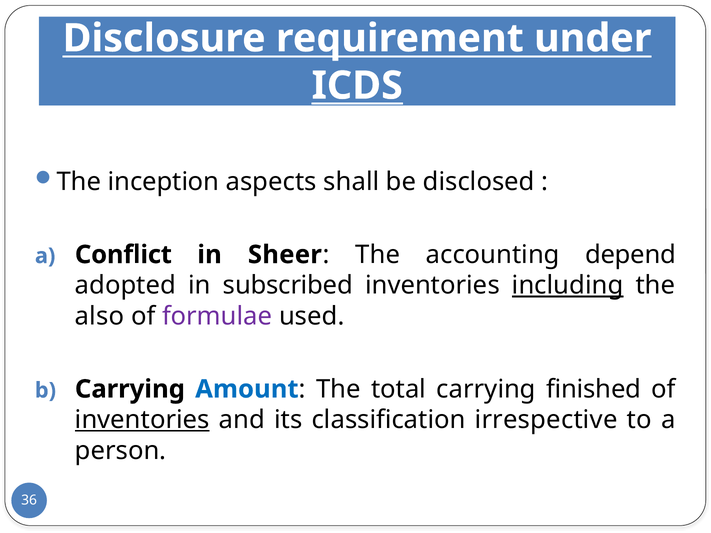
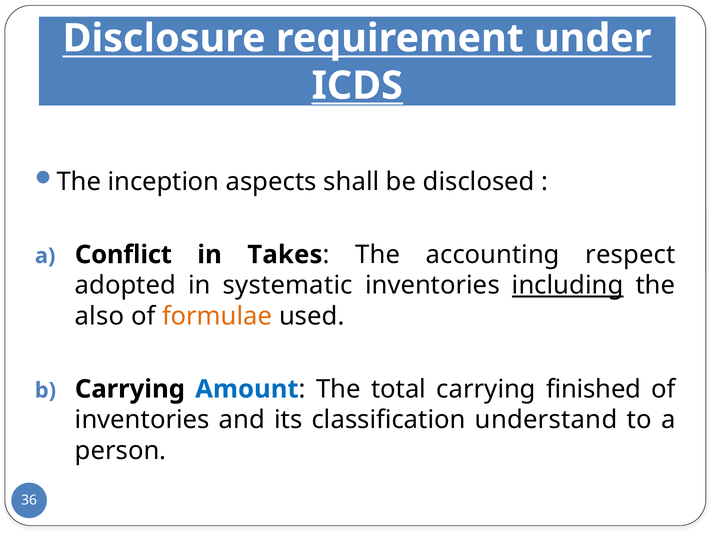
Sheer: Sheer -> Takes
depend: depend -> respect
subscribed: subscribed -> systematic
formulae colour: purple -> orange
inventories at (142, 420) underline: present -> none
irrespective: irrespective -> understand
